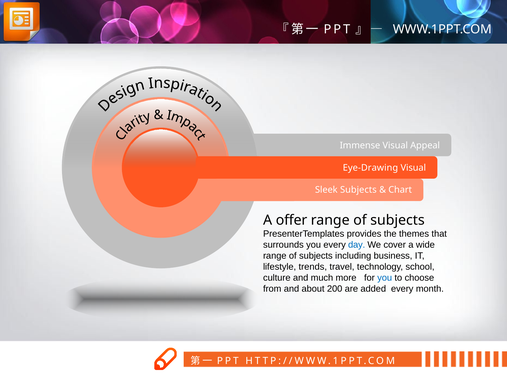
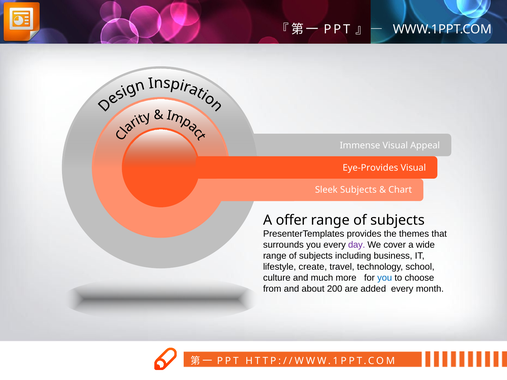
Eye-Drawing: Eye-Drawing -> Eye-Provides
day colour: blue -> purple
trends: trends -> create
